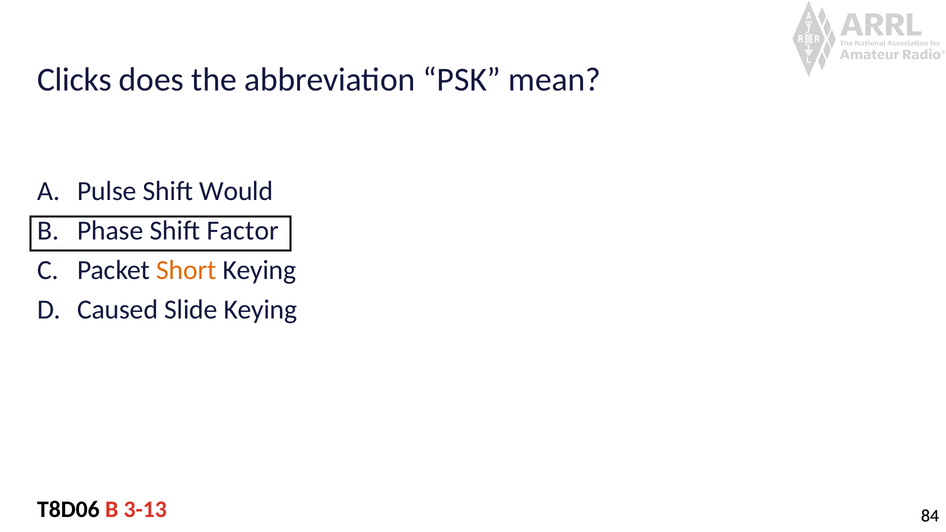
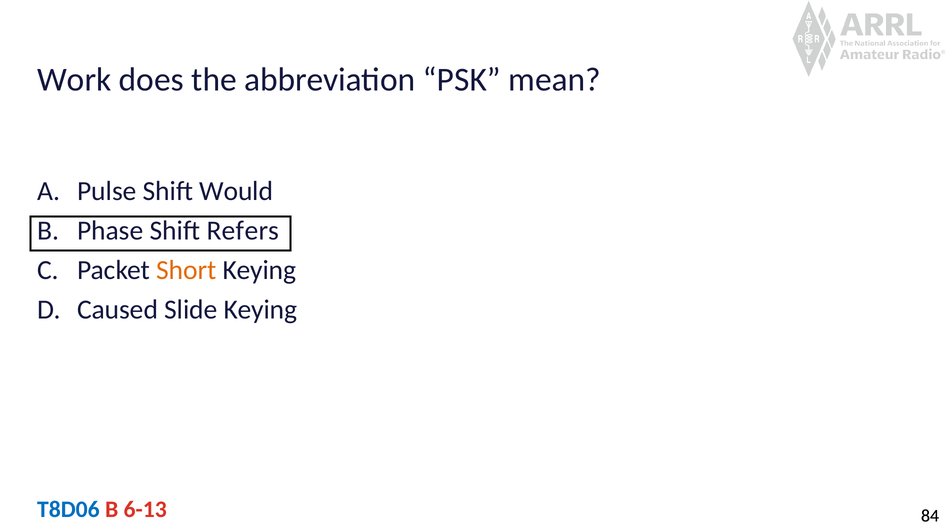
Clicks: Clicks -> Work
Factor: Factor -> Refers
T8D06 colour: black -> blue
3-13: 3-13 -> 6-13
